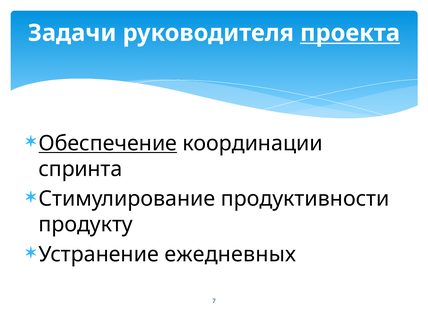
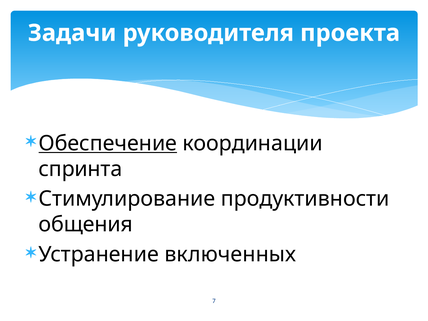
проекта underline: present -> none
продукту: продукту -> общения
ежедневных: ежедневных -> включенных
